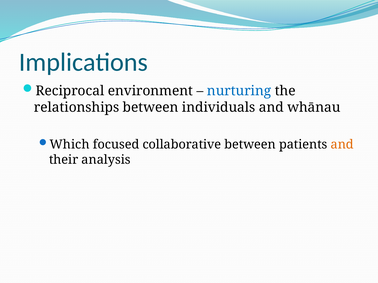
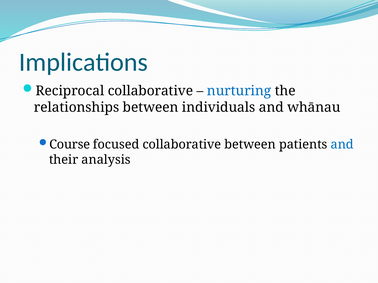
Reciprocal environment: environment -> collaborative
Which: Which -> Course
and at (342, 145) colour: orange -> blue
